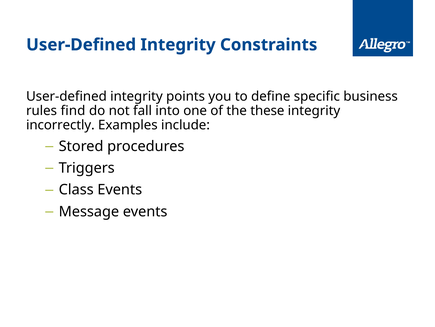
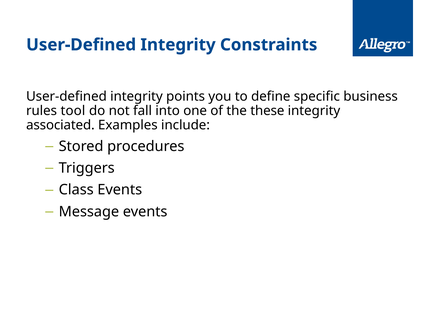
find: find -> tool
incorrectly: incorrectly -> associated
